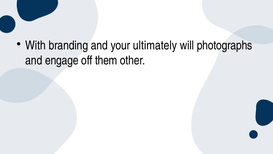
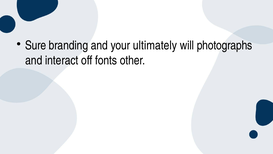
With: With -> Sure
engage: engage -> interact
them: them -> fonts
